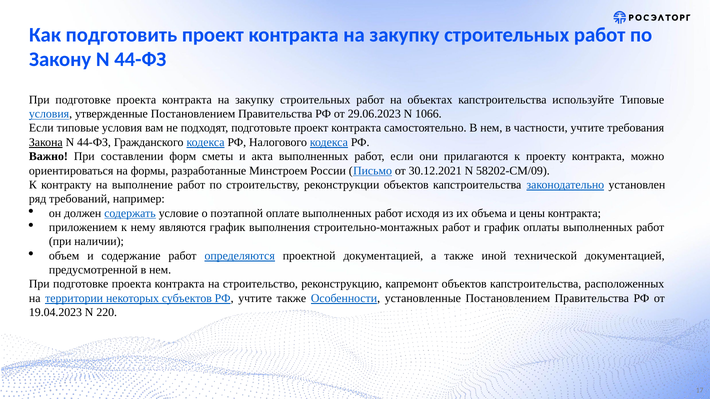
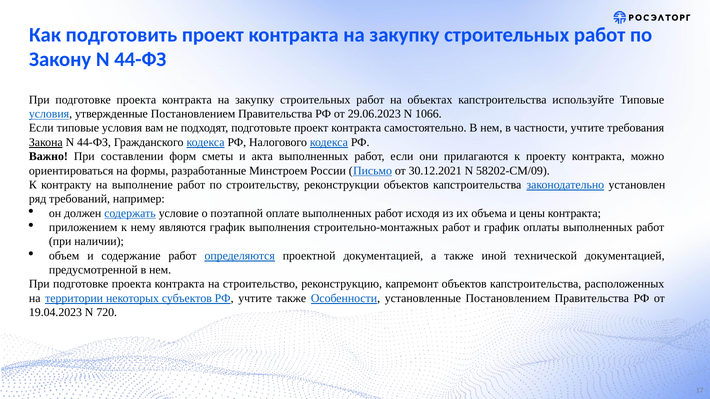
220: 220 -> 720
